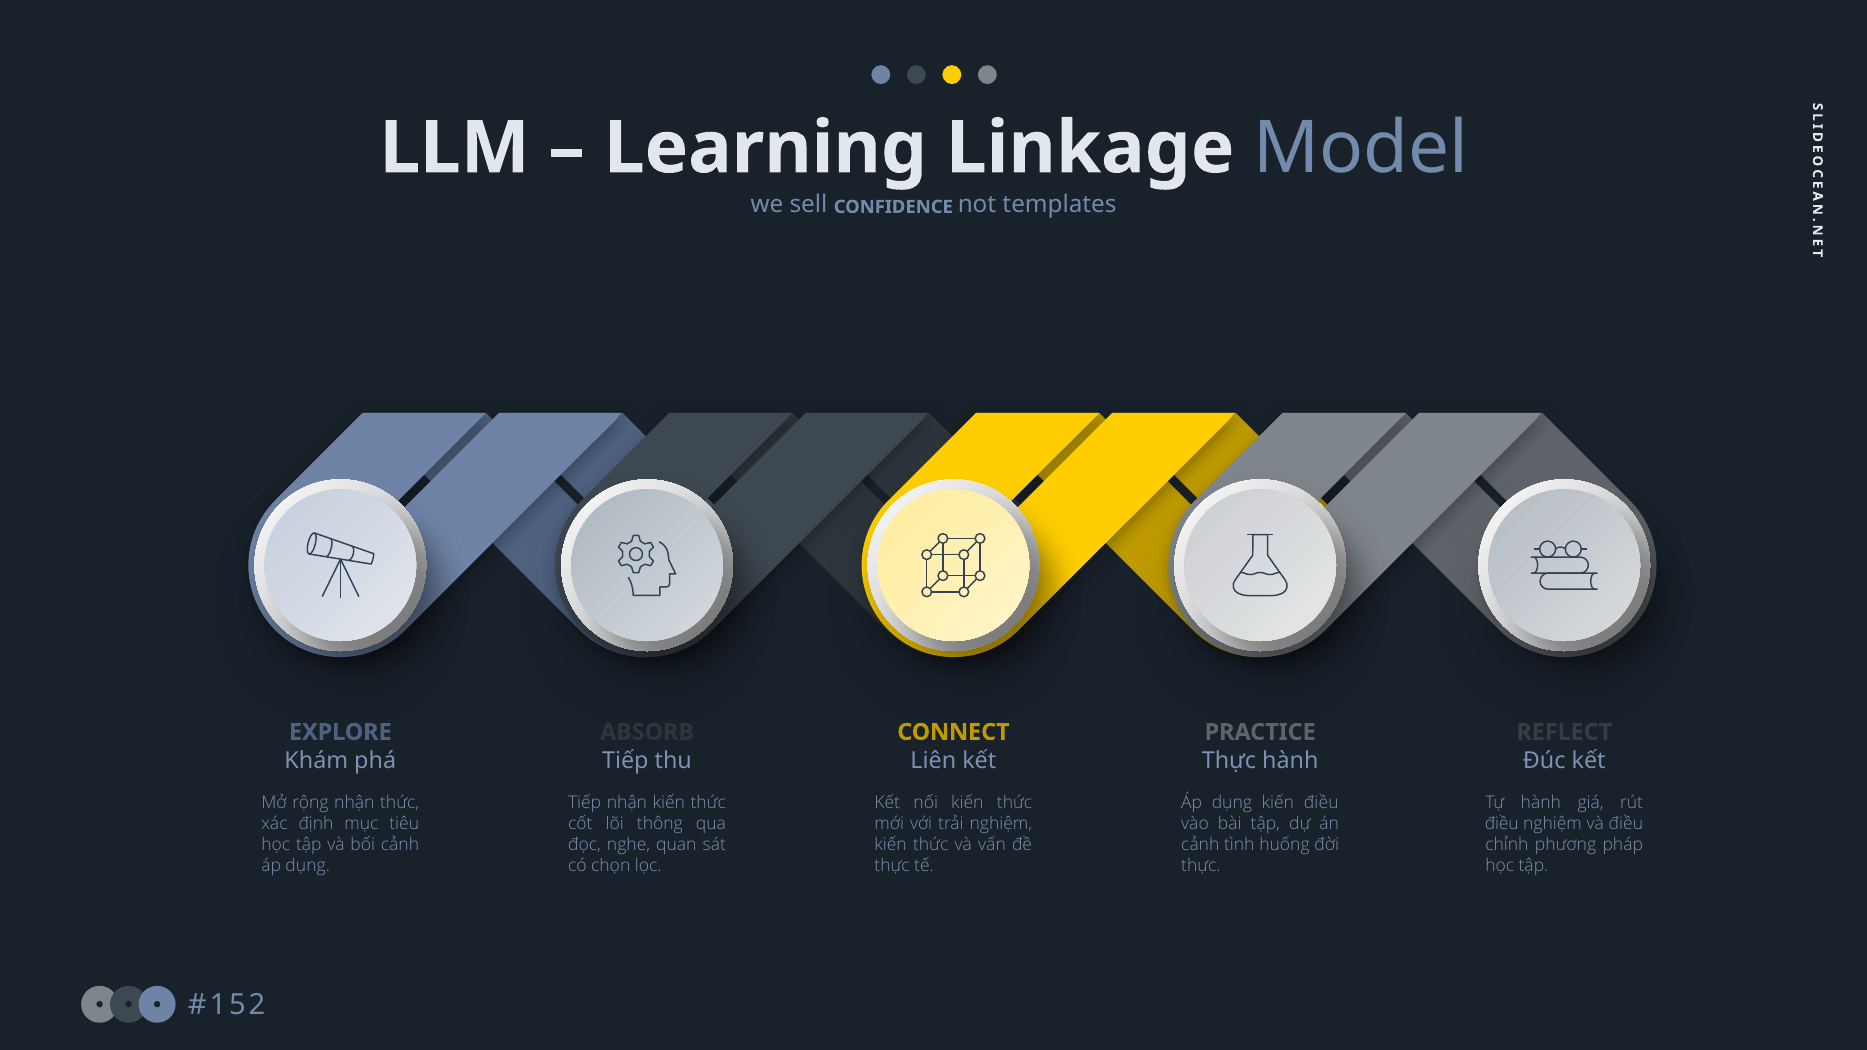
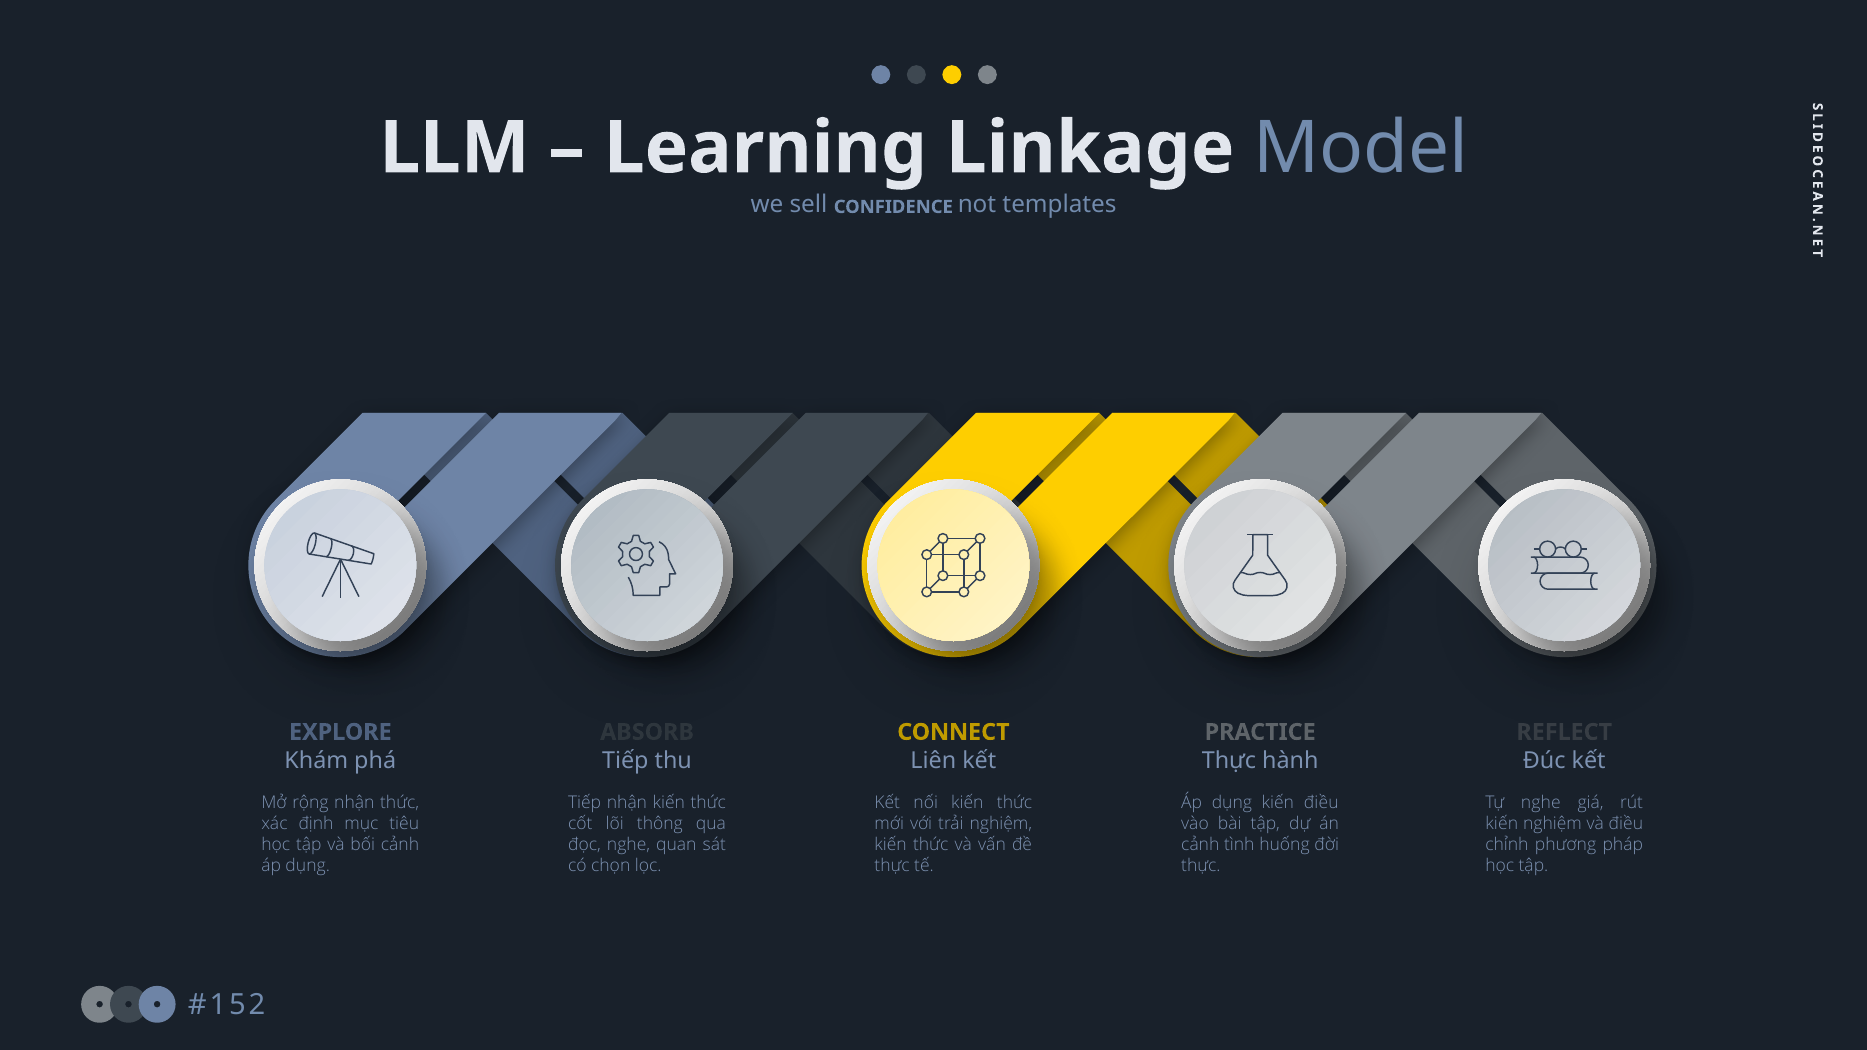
Tự hành: hành -> nghe
điều at (1502, 824): điều -> kiến
